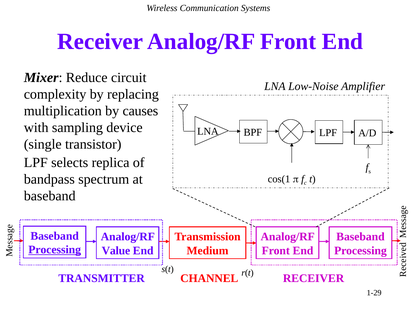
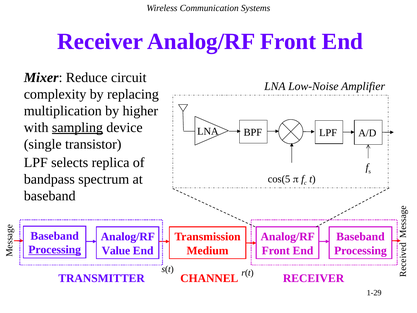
causes: causes -> higher
sampling underline: none -> present
cos(1: cos(1 -> cos(5
